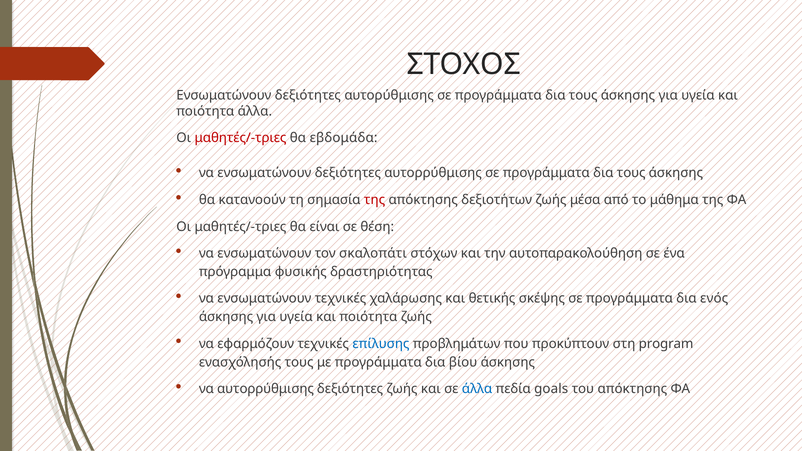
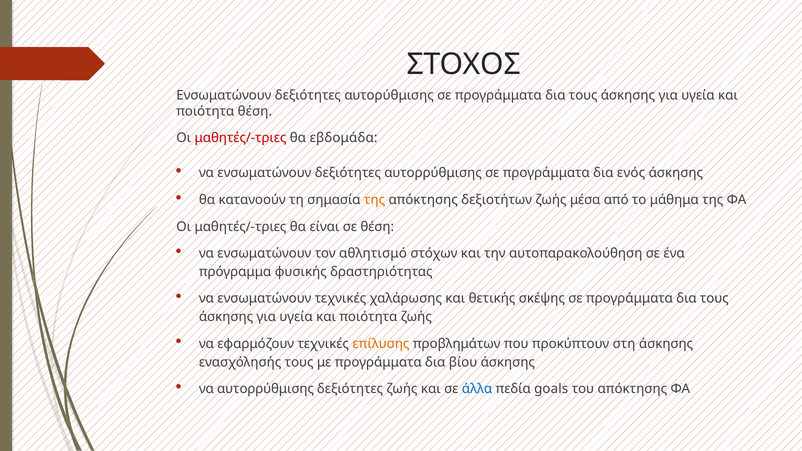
ποιότητα άλλα: άλλα -> θέση
τους at (631, 173): τους -> ενός
της at (375, 200) colour: red -> orange
σκαλοπάτι: σκαλοπάτι -> αθλητισμό
ενός at (714, 299): ενός -> τους
επίλυσης colour: blue -> orange
στη program: program -> άσκησης
